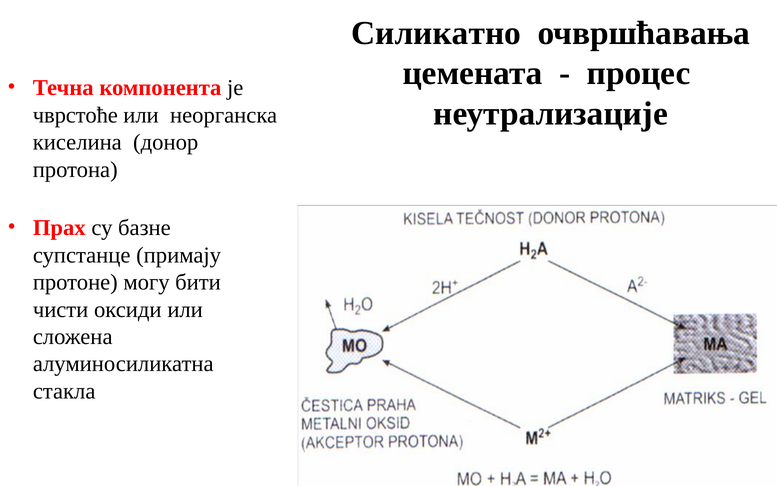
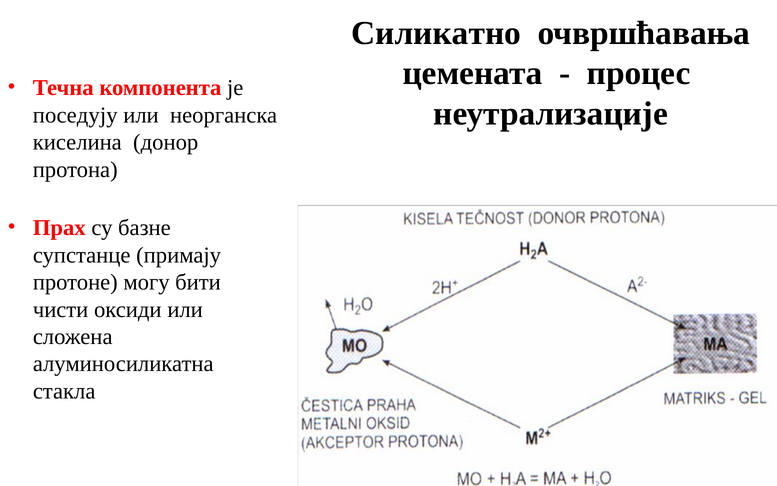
чврстоће: чврстоће -> поседују
